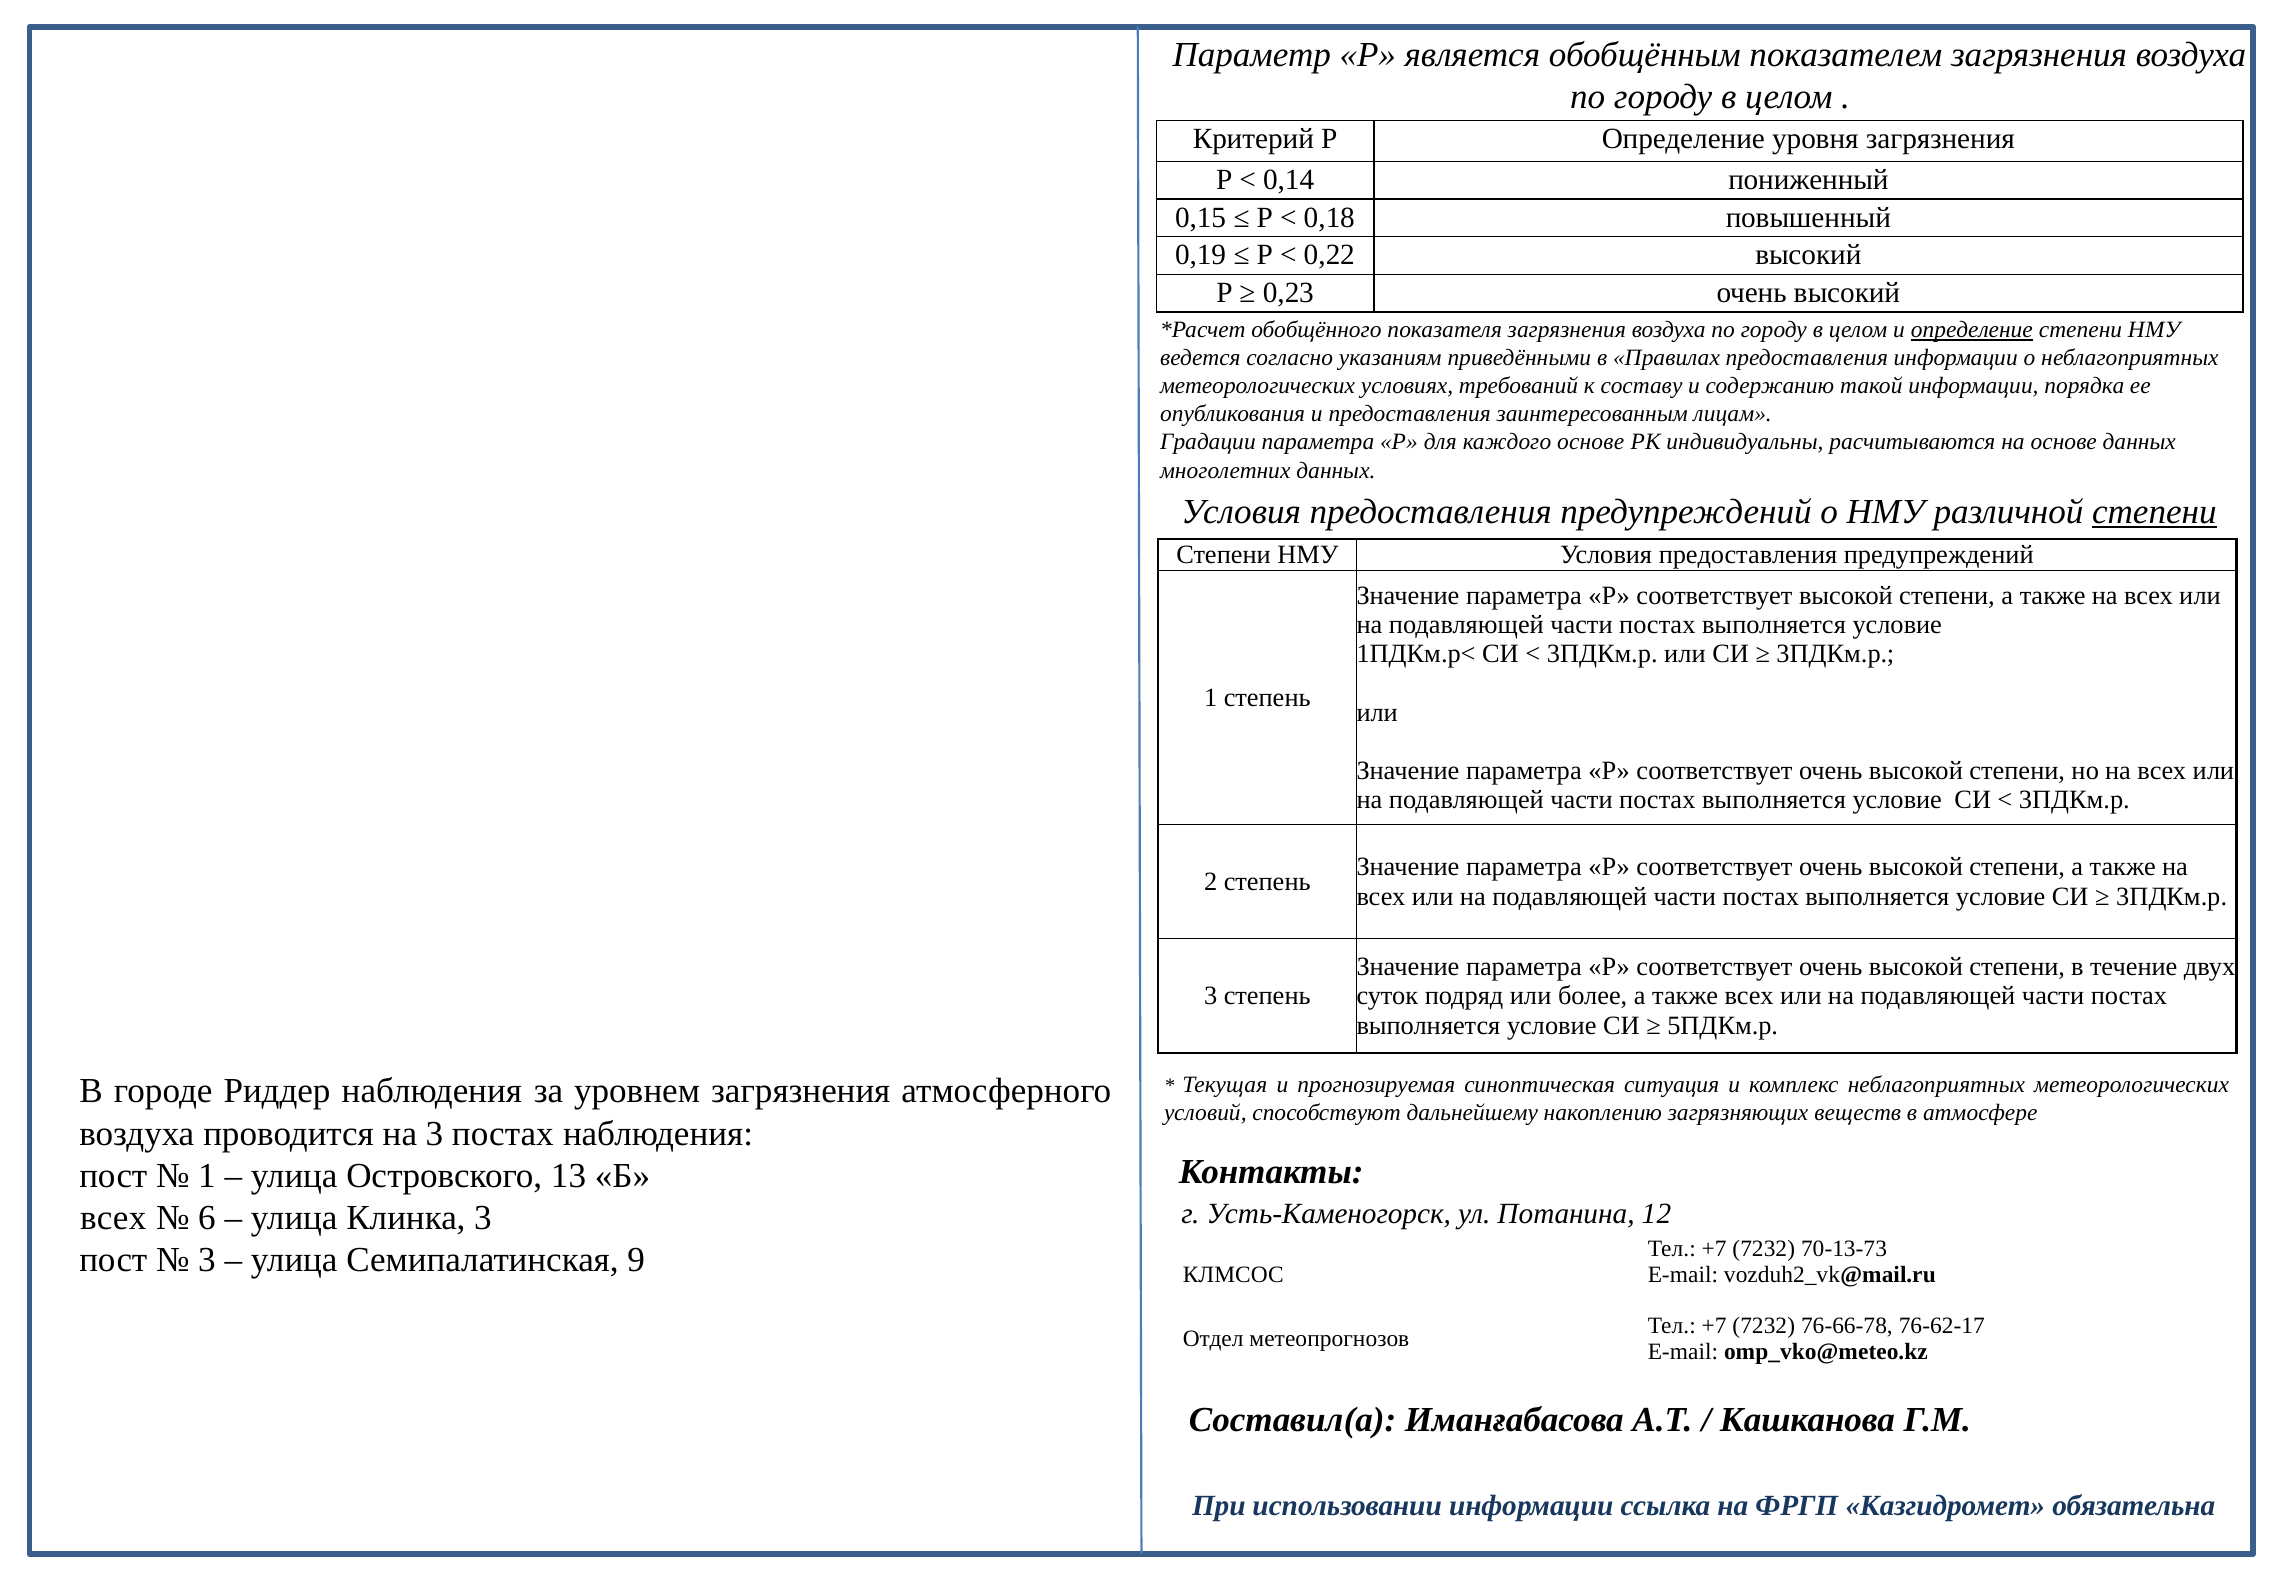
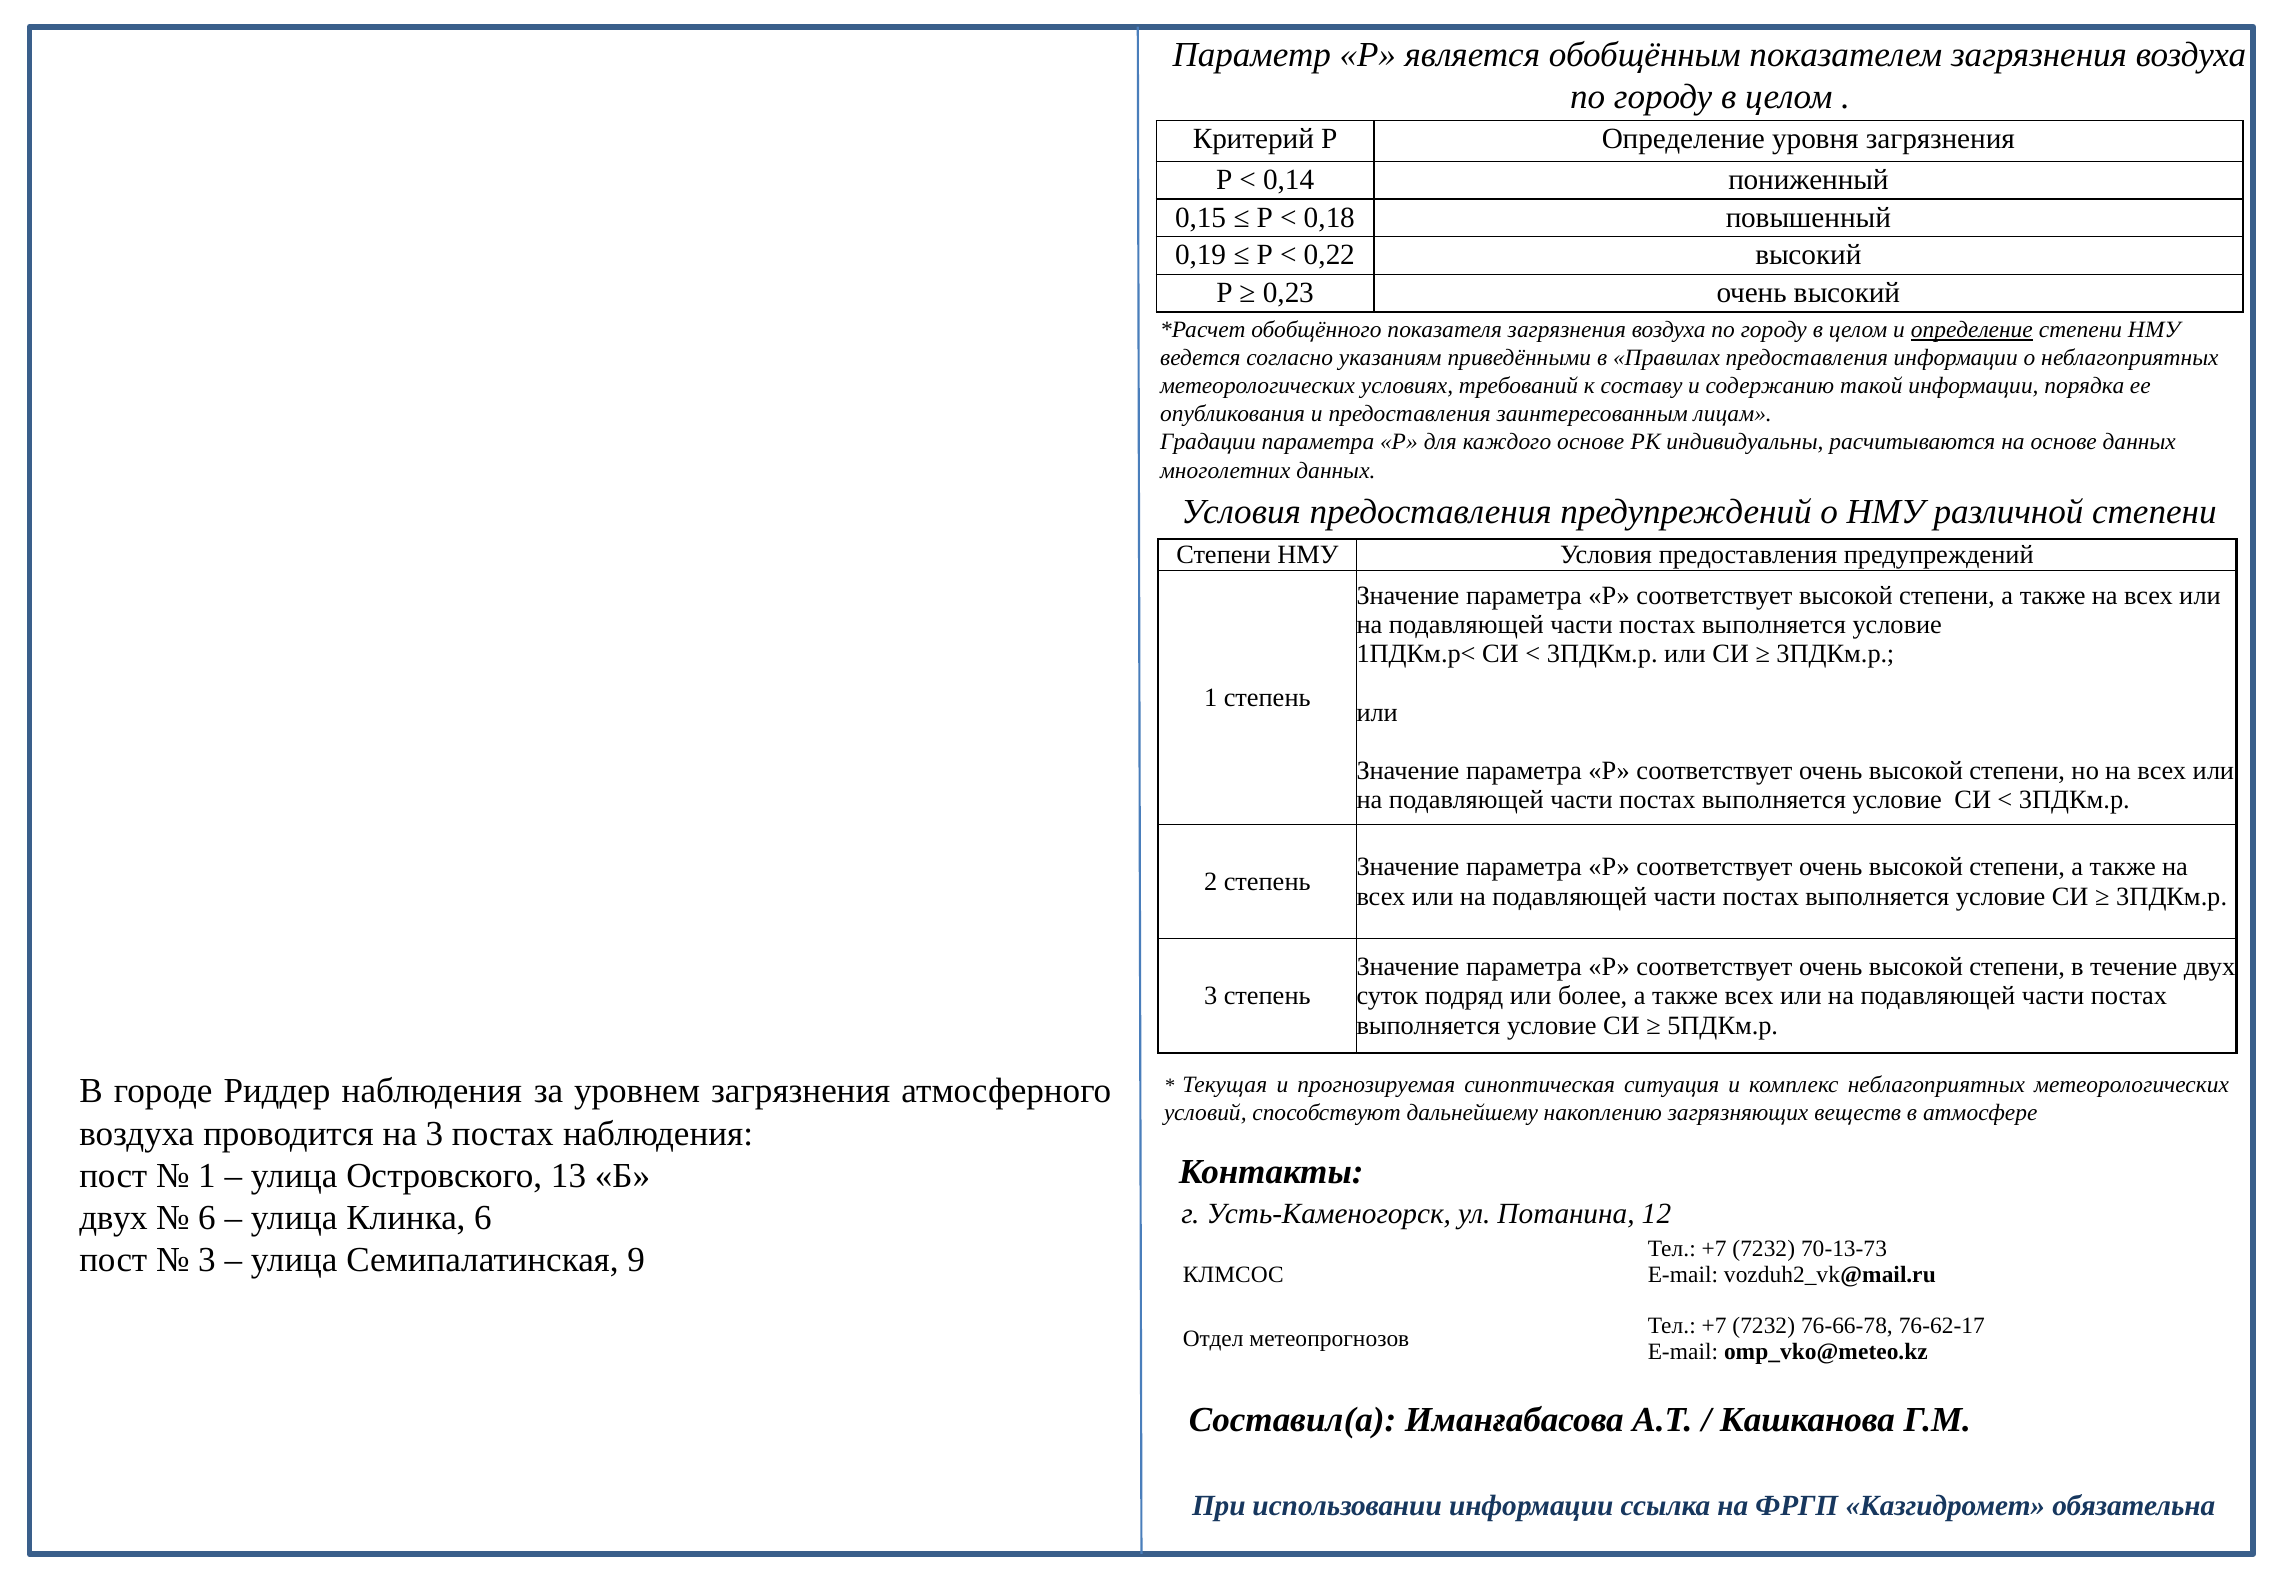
степени at (2154, 512) underline: present -> none
всех at (113, 1217): всех -> двух
Клинка 3: 3 -> 6
